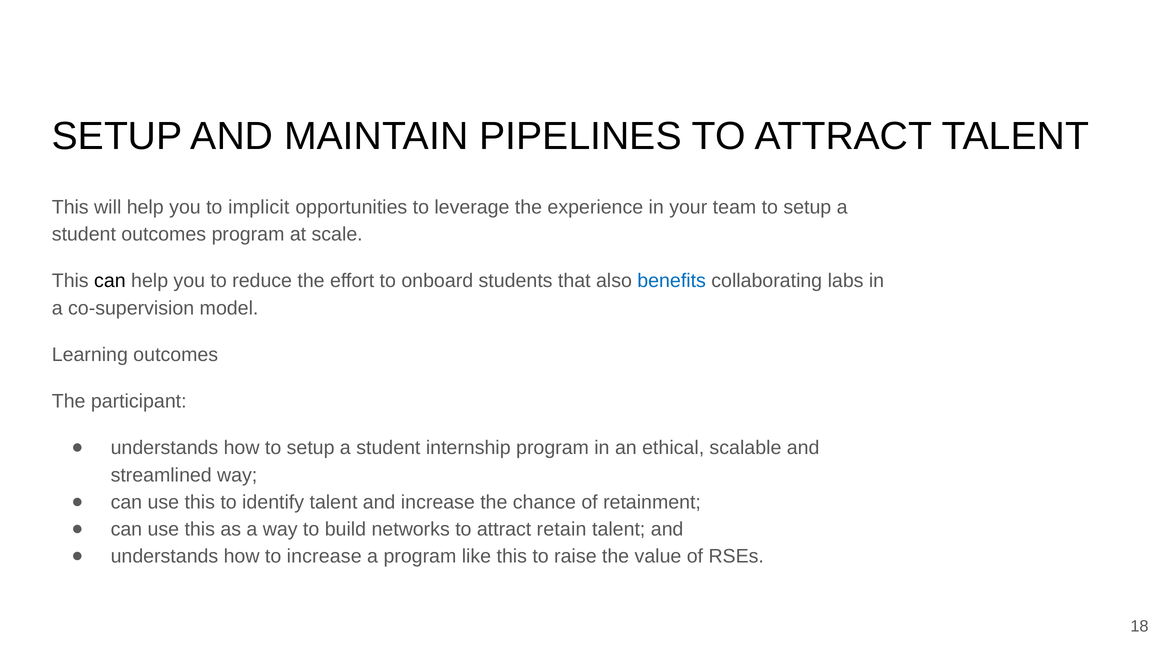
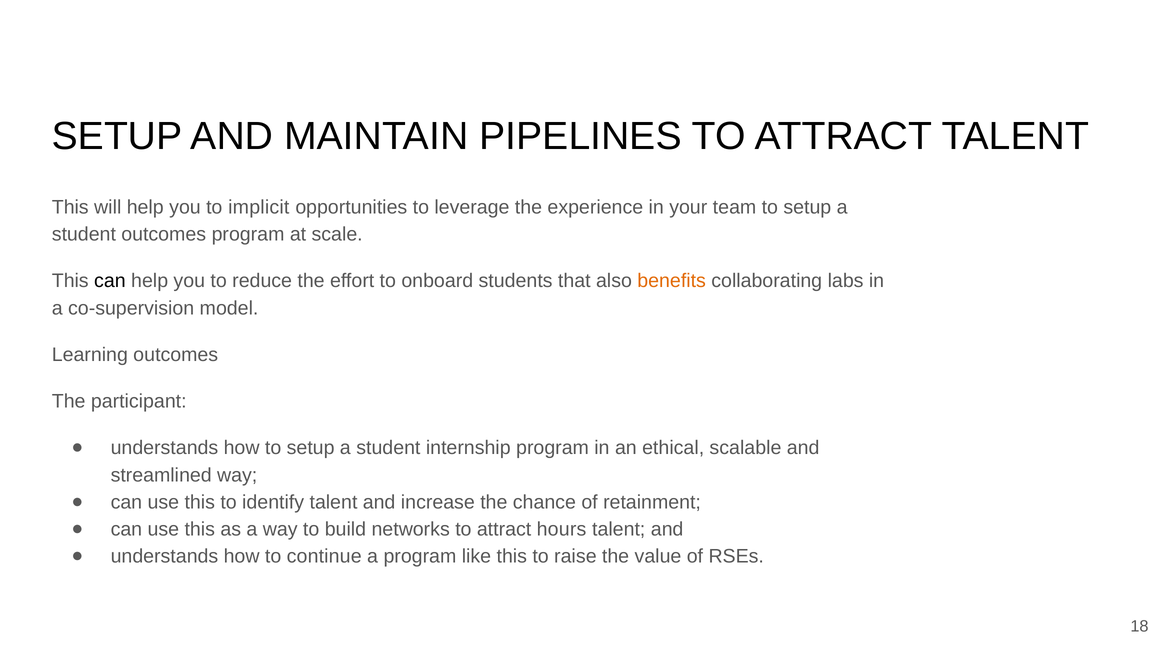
benefits colour: blue -> orange
retain: retain -> hours
to increase: increase -> continue
